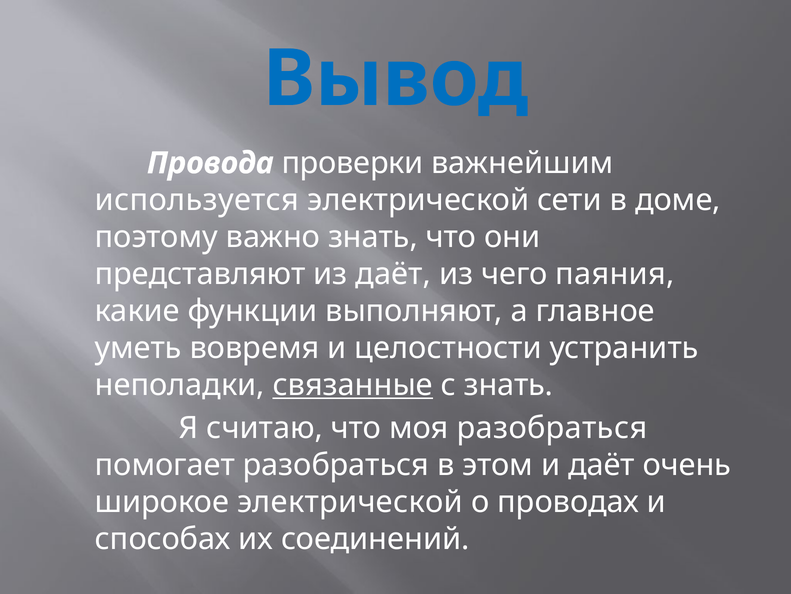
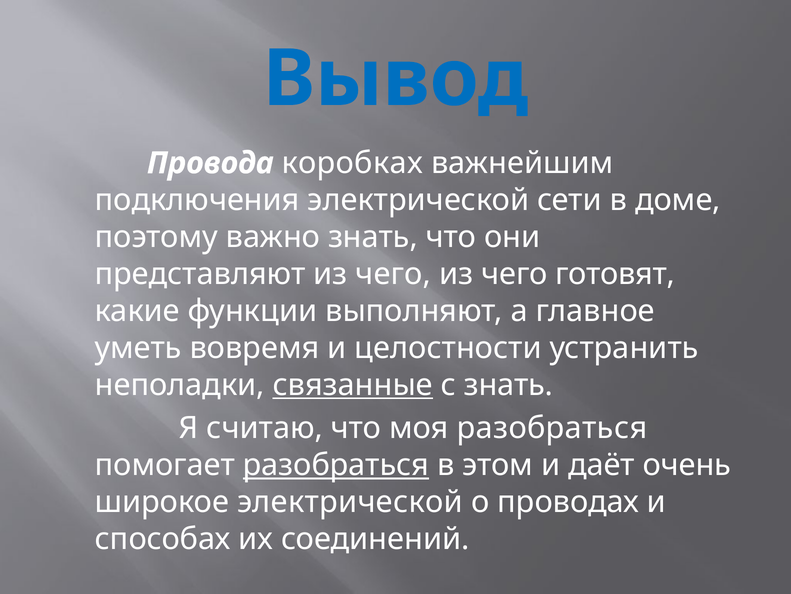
проверки: проверки -> коробках
используется: используется -> подключения
представляют из даёт: даёт -> чего
паяния: паяния -> готовят
разобраться at (336, 465) underline: none -> present
